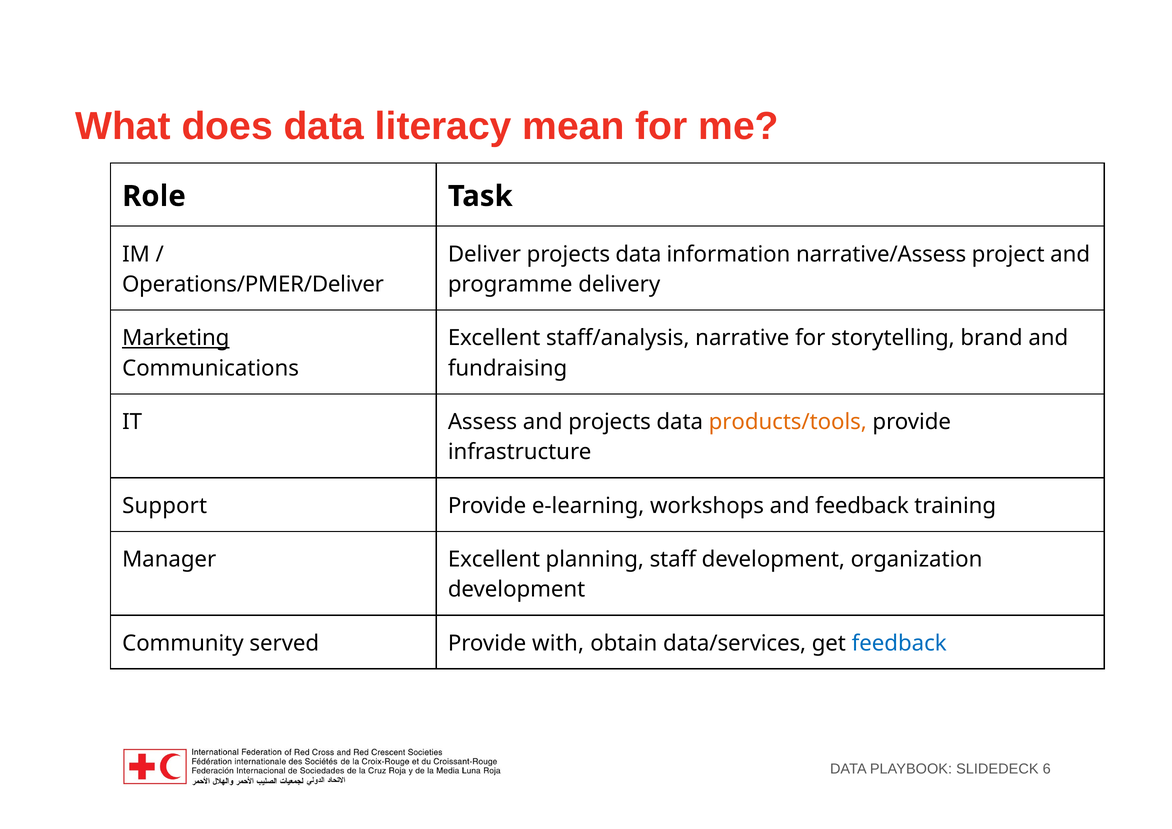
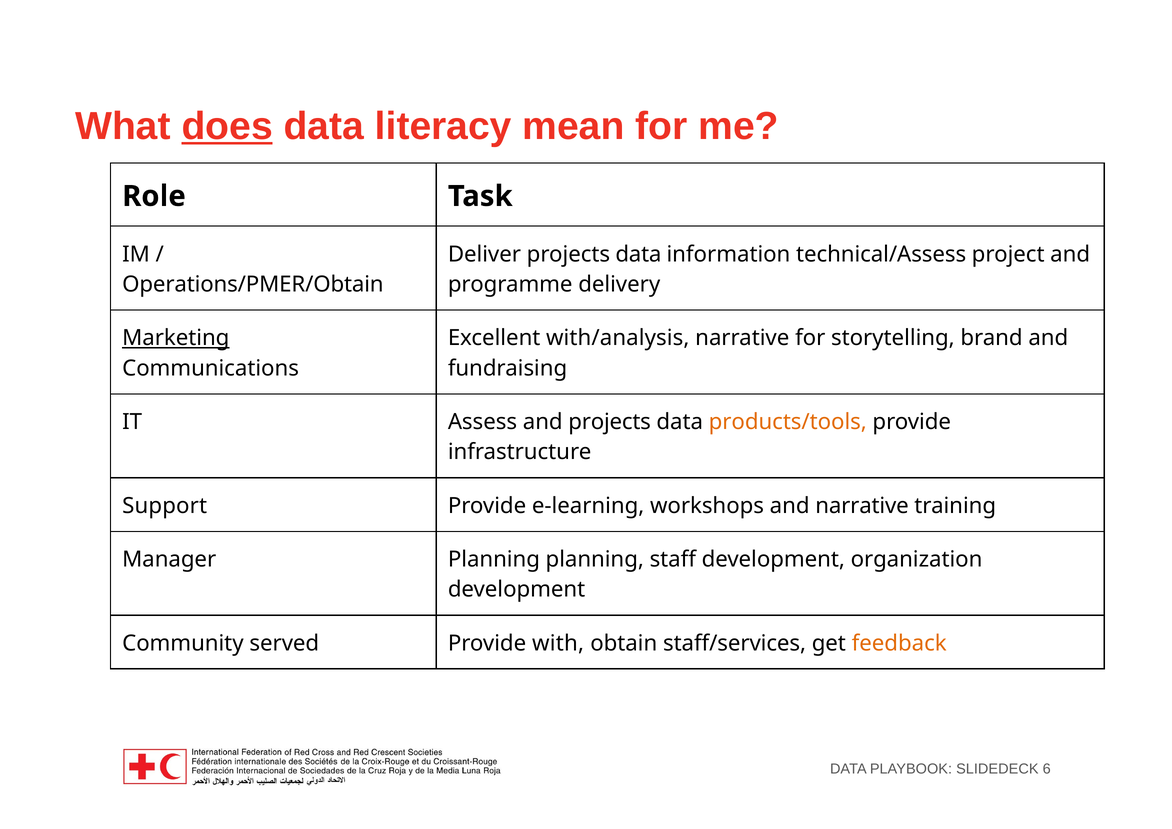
does underline: none -> present
narrative/Assess: narrative/Assess -> technical/Assess
Operations/PMER/Deliver: Operations/PMER/Deliver -> Operations/PMER/Obtain
staff/analysis: staff/analysis -> with/analysis
and feedback: feedback -> narrative
Manager Excellent: Excellent -> Planning
data/services: data/services -> staff/services
feedback at (899, 643) colour: blue -> orange
